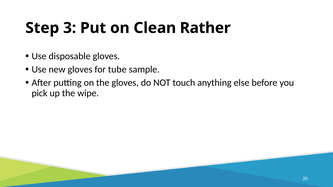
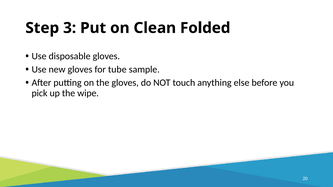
Rather: Rather -> Folded
